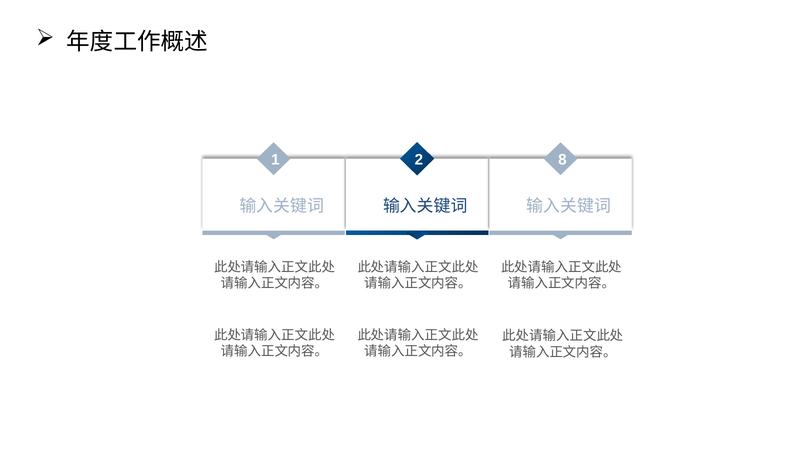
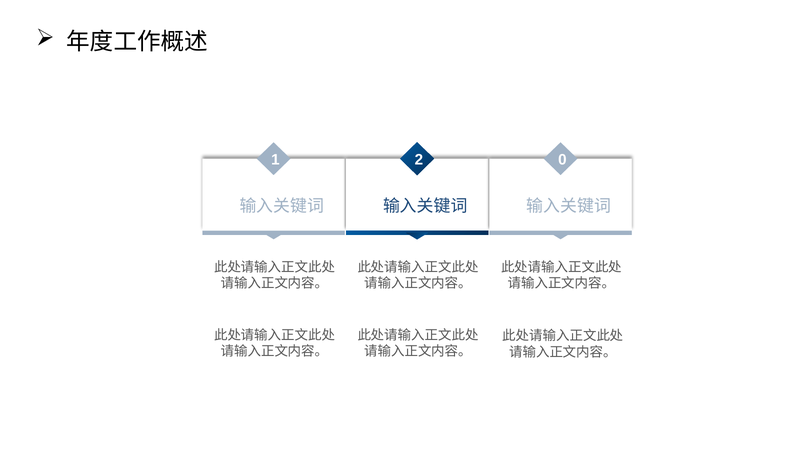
8: 8 -> 0
